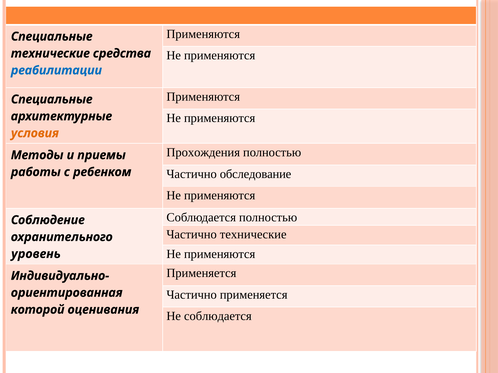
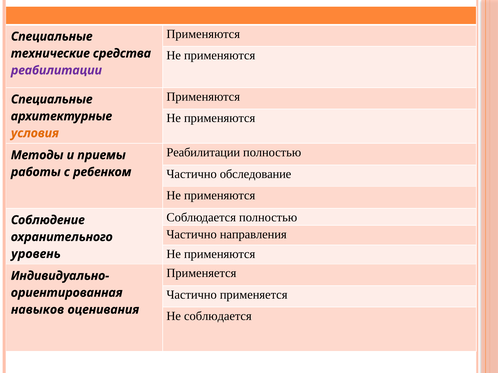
реабилитации at (56, 70) colour: blue -> purple
Прохождения at (203, 153): Прохождения -> Реабилитации
Частично технические: технические -> направления
которой: которой -> навыков
